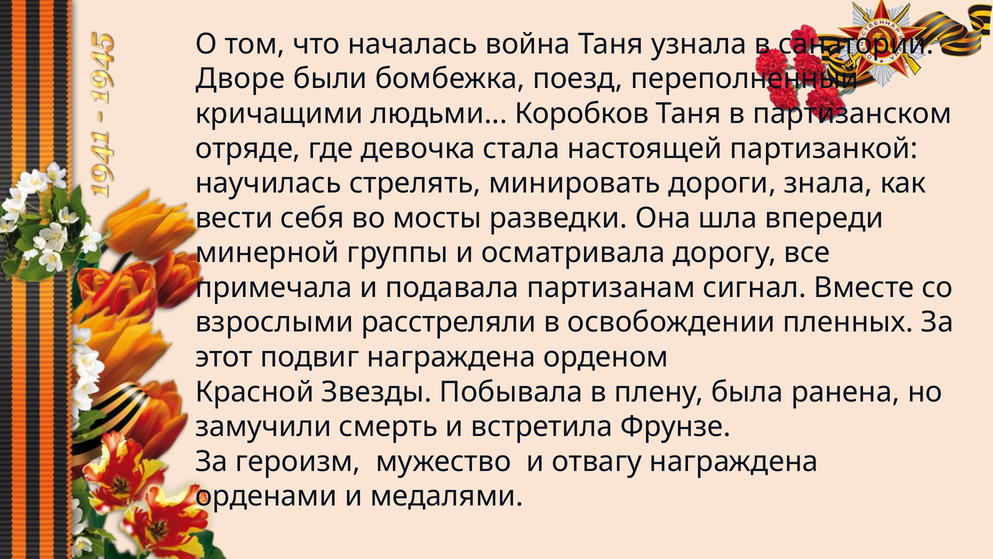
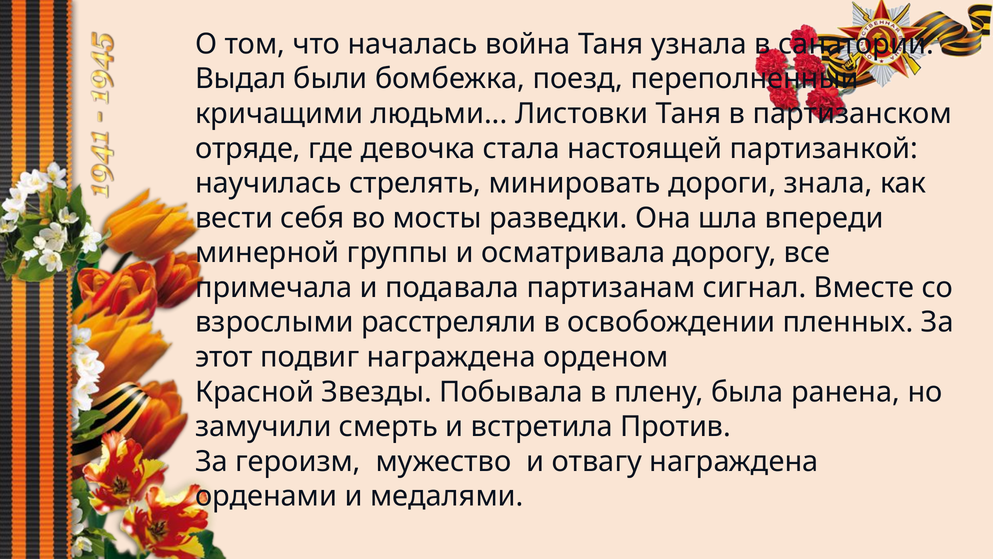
Дворе: Дворе -> Выдал
Коробков: Коробков -> Листовки
Фрунзе: Фрунзе -> Против
